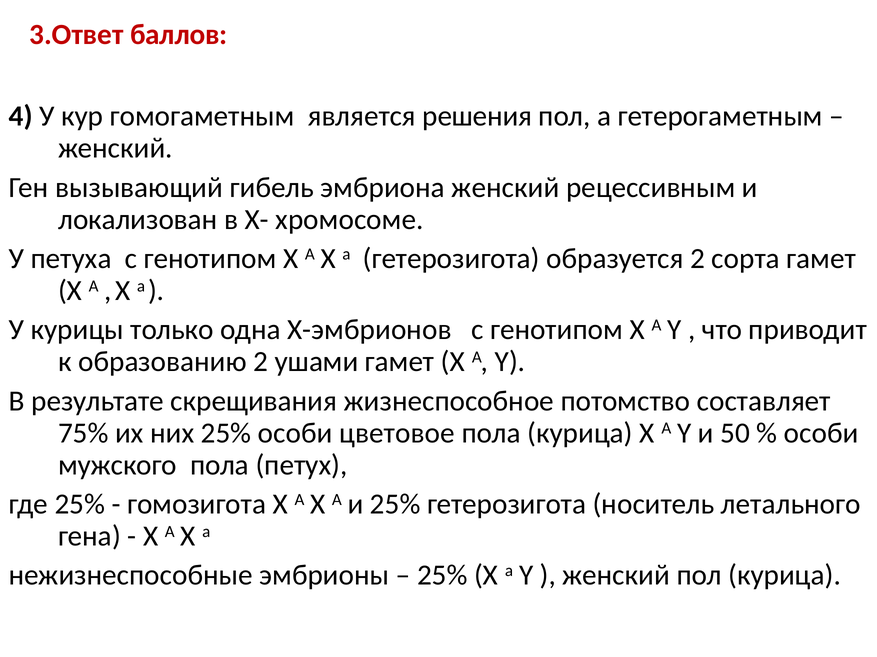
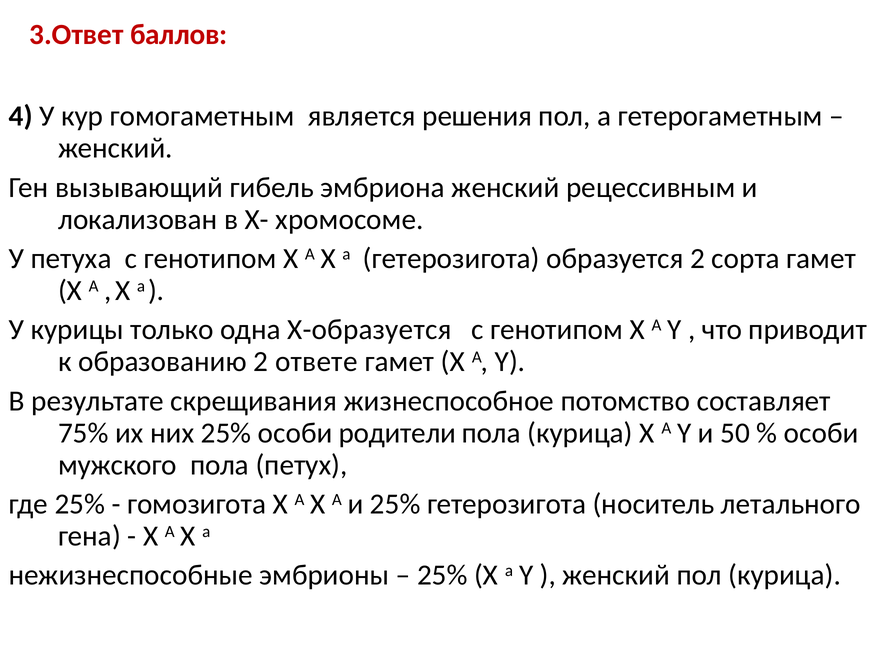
Х-эмбрионов: Х-эмбрионов -> Х-образуется
ушами: ушами -> ответе
цветовое: цветовое -> родители
